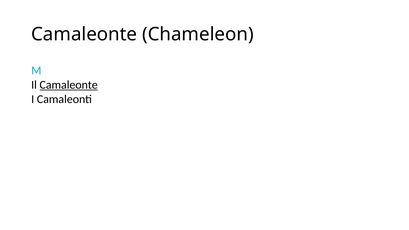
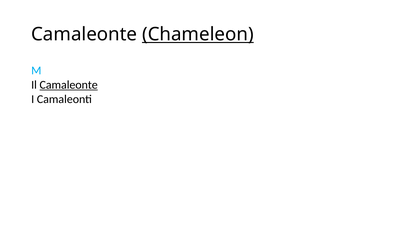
Chameleon underline: none -> present
